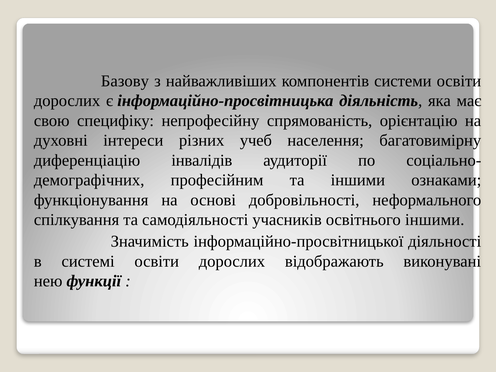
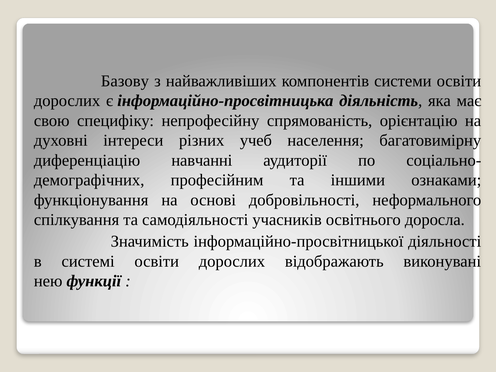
інвалідів: інвалідів -> навчанні
освітнього іншими: іншими -> доросла
